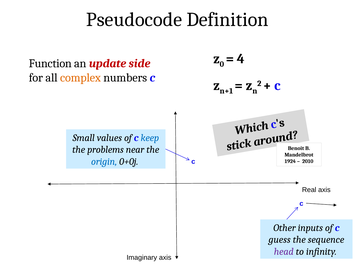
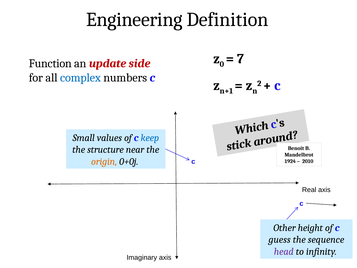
Pseudocode: Pseudocode -> Engineering
4: 4 -> 7
complex colour: orange -> blue
problems: problems -> structure
origin colour: blue -> orange
inputs: inputs -> height
